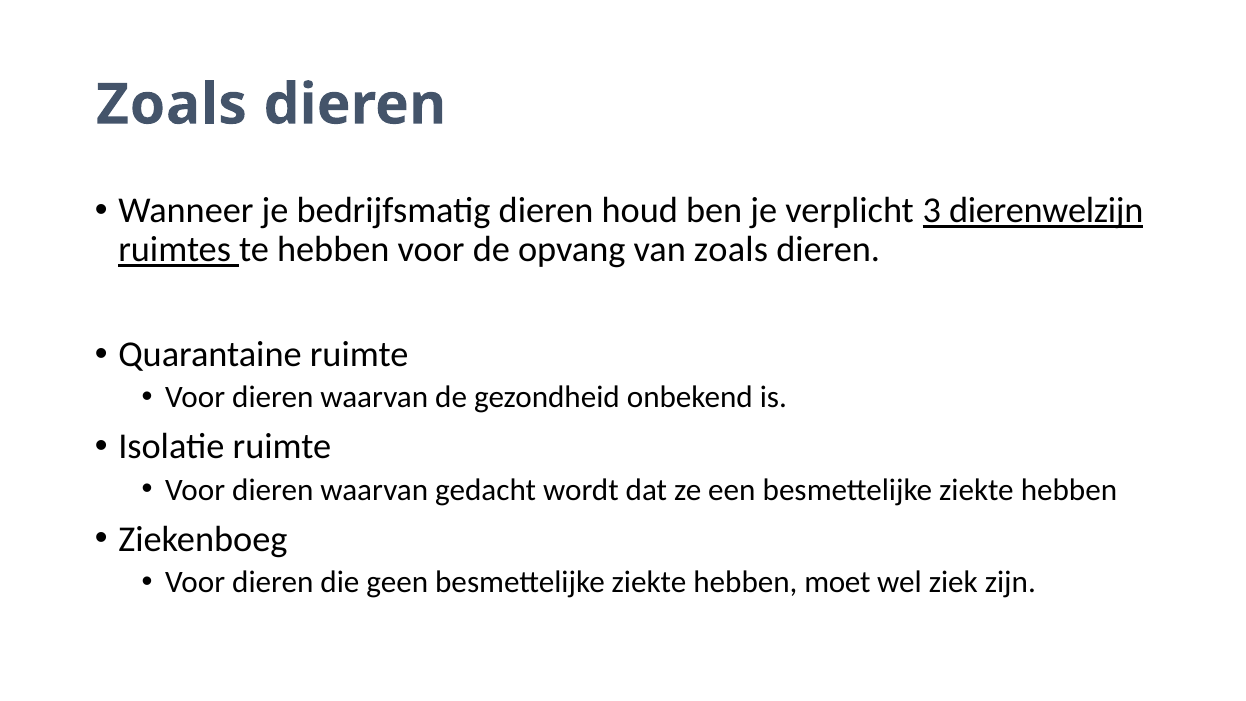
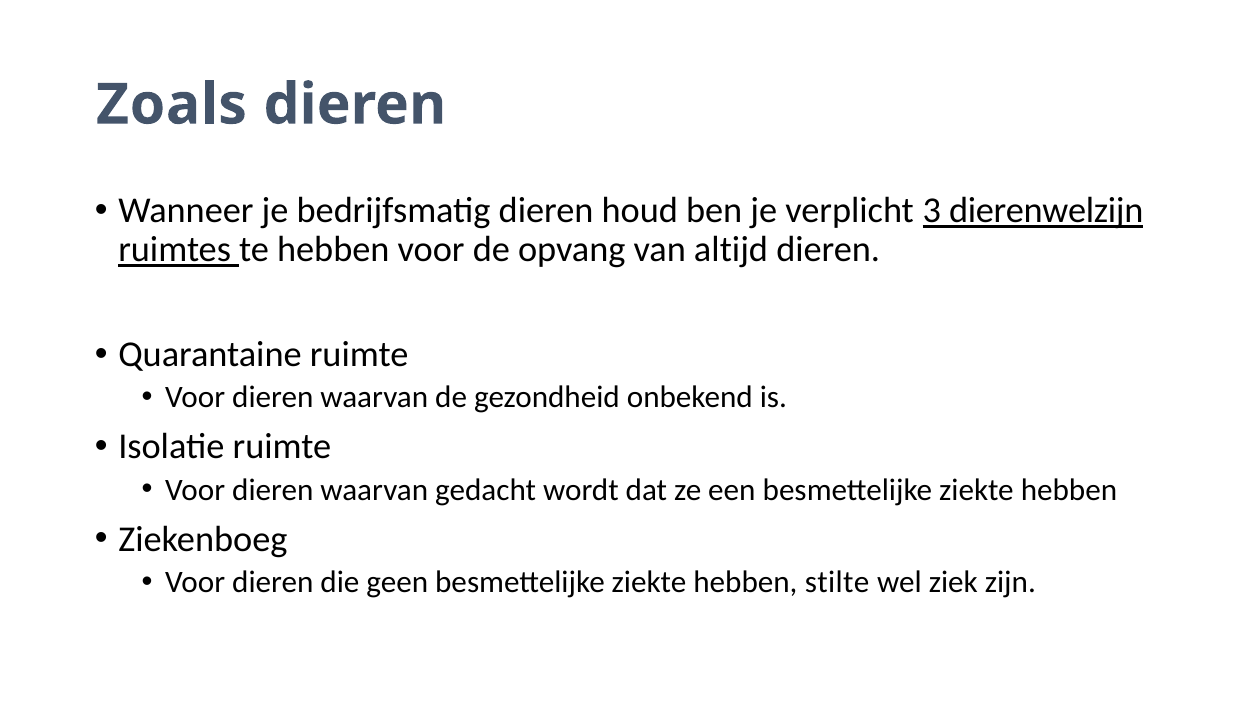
van zoals: zoals -> altijd
moet: moet -> stilte
